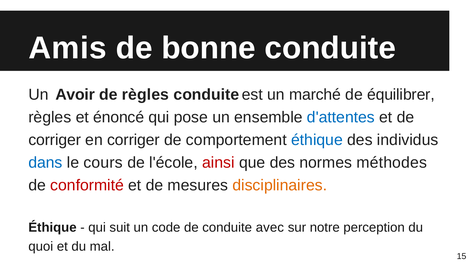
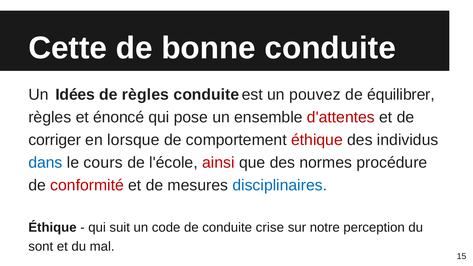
Amis: Amis -> Cette
Avoir: Avoir -> Idées
marché: marché -> pouvez
d'attentes colour: blue -> red
en corriger: corriger -> lorsque
éthique at (317, 140) colour: blue -> red
méthodes: méthodes -> procédure
disciplinaires colour: orange -> blue
avec: avec -> crise
quoi: quoi -> sont
